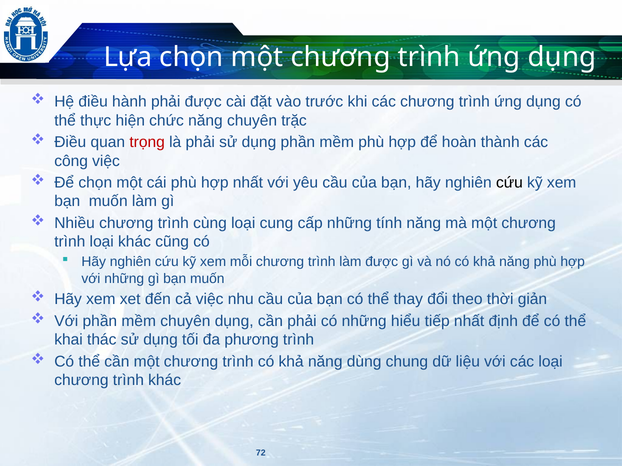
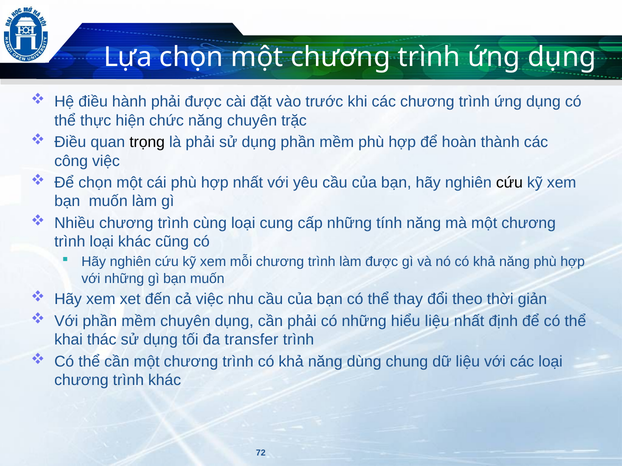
trọng colour: red -> black
hiểu tiếp: tiếp -> liệu
phương: phương -> transfer
